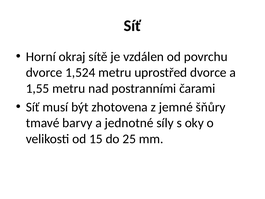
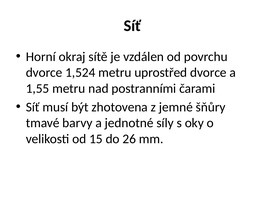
25: 25 -> 26
